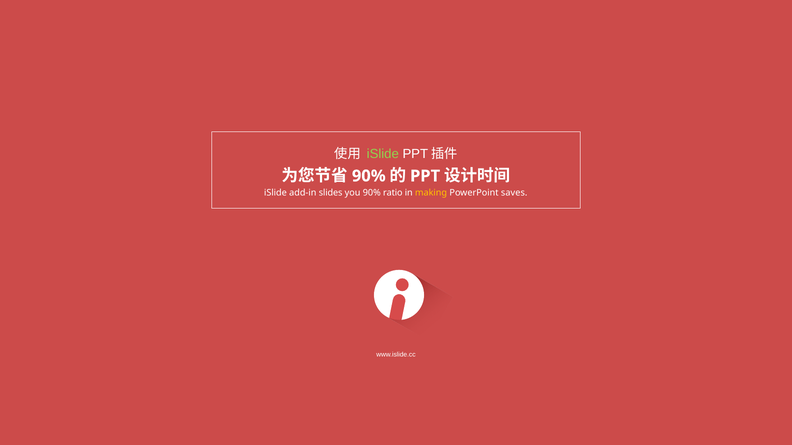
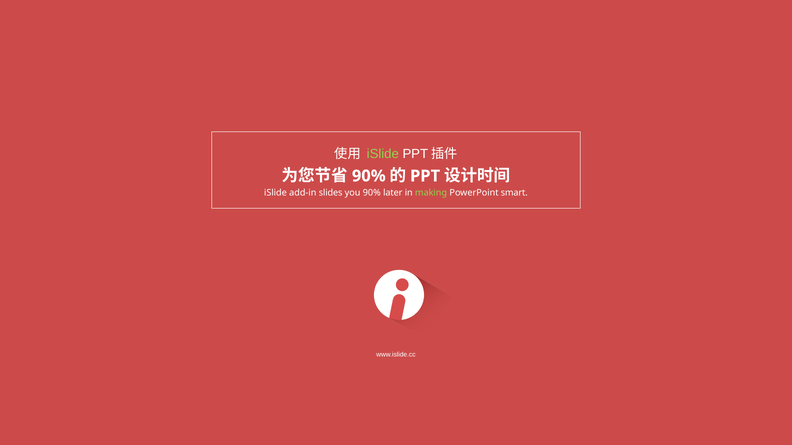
ratio: ratio -> later
making colour: yellow -> light green
saves: saves -> smart
